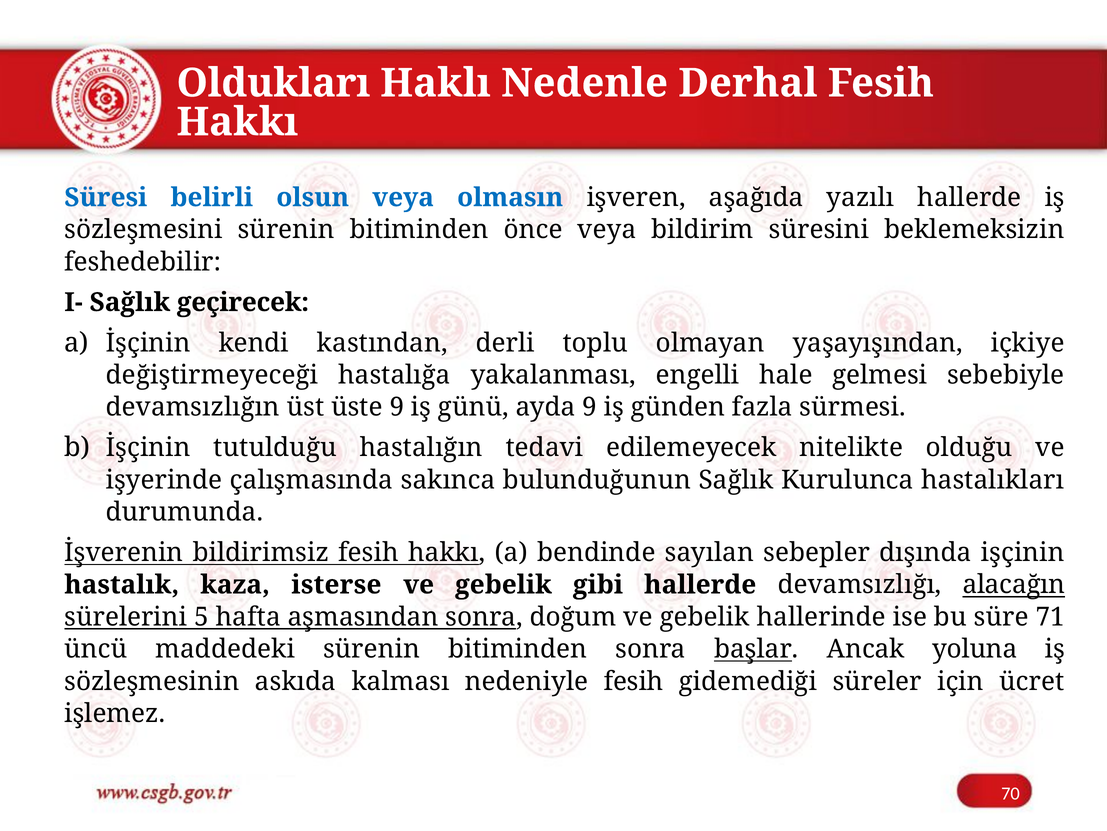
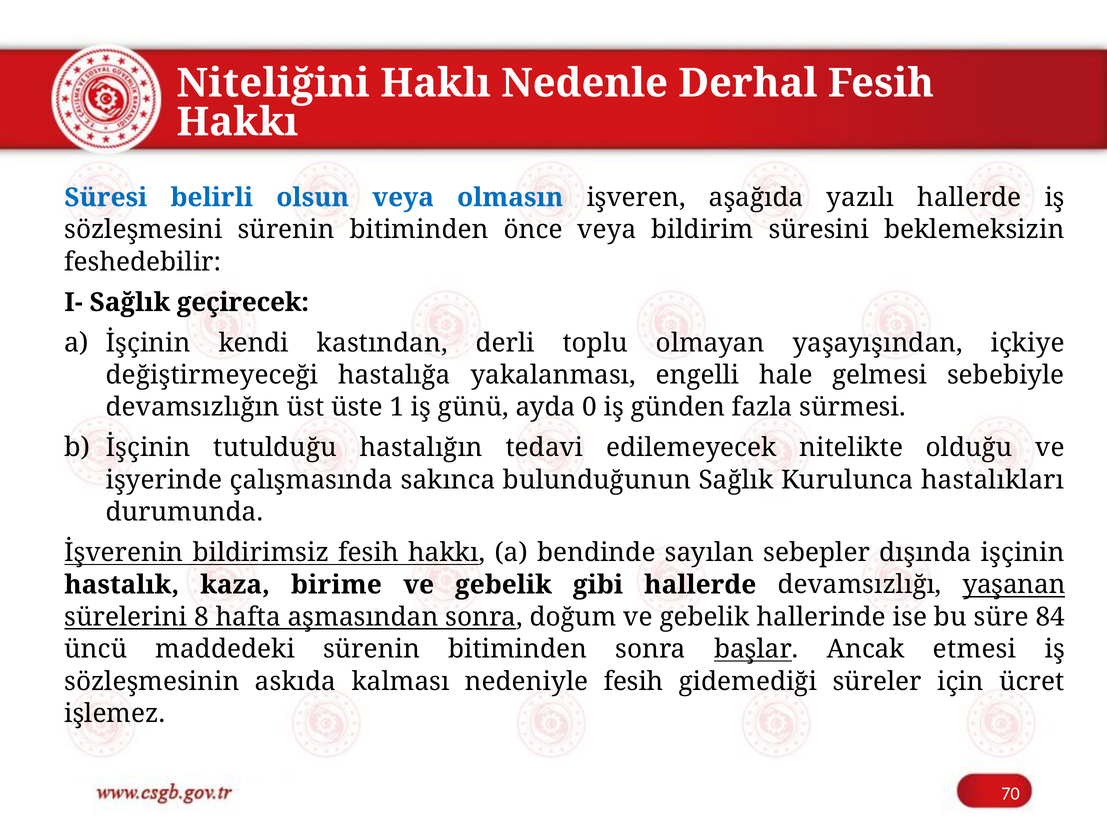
Oldukları: Oldukları -> Niteliğini
üste 9: 9 -> 1
ayda 9: 9 -> 0
isterse: isterse -> birime
alacağın: alacağın -> yaşanan
5: 5 -> 8
71: 71 -> 84
yoluna: yoluna -> etmesi
